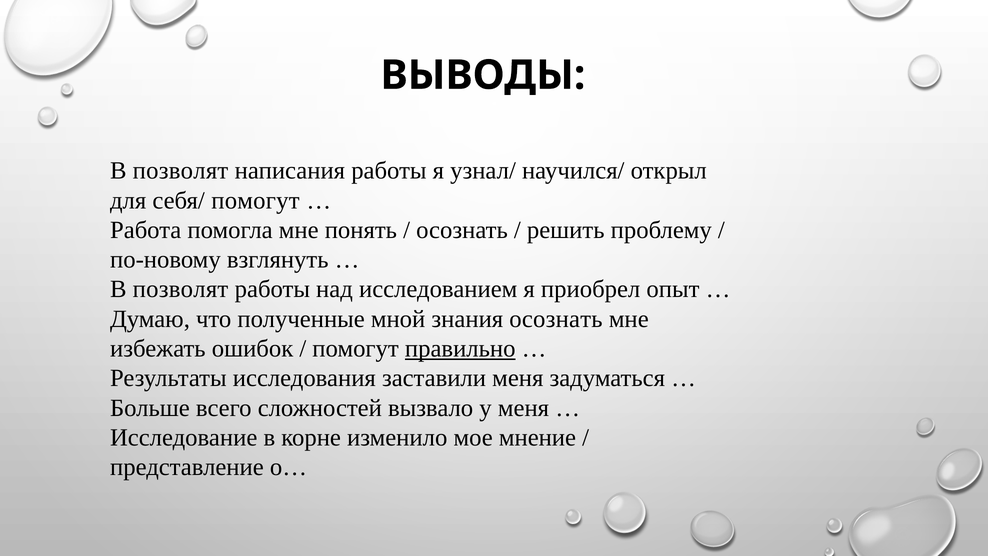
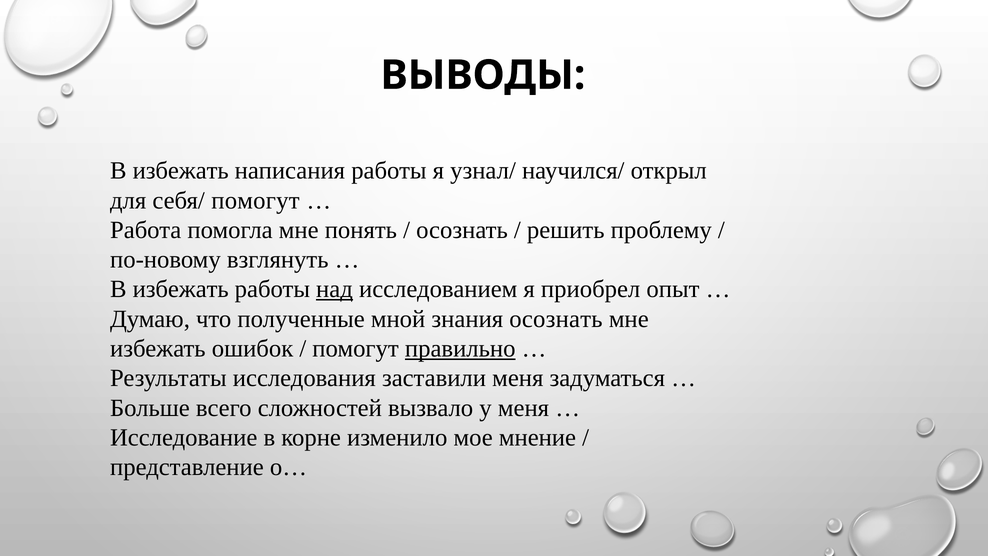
позволят at (181, 171): позволят -> избежать
позволят at (181, 289): позволят -> избежать
над underline: none -> present
